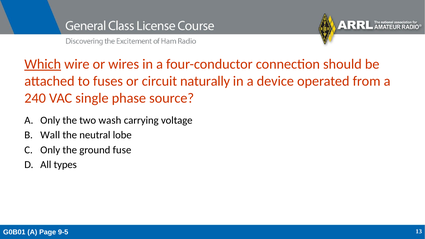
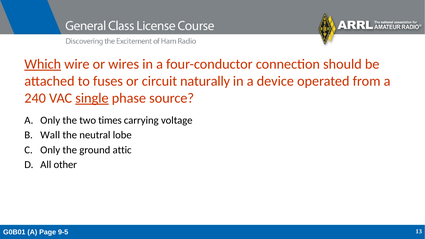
single underline: none -> present
wash: wash -> times
fuse: fuse -> attic
types: types -> other
